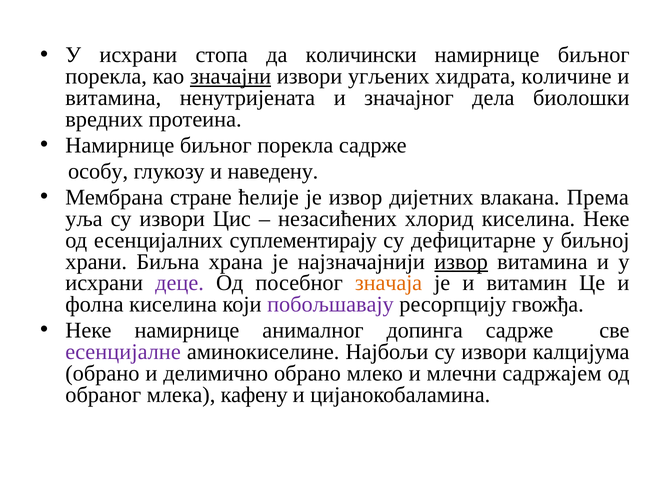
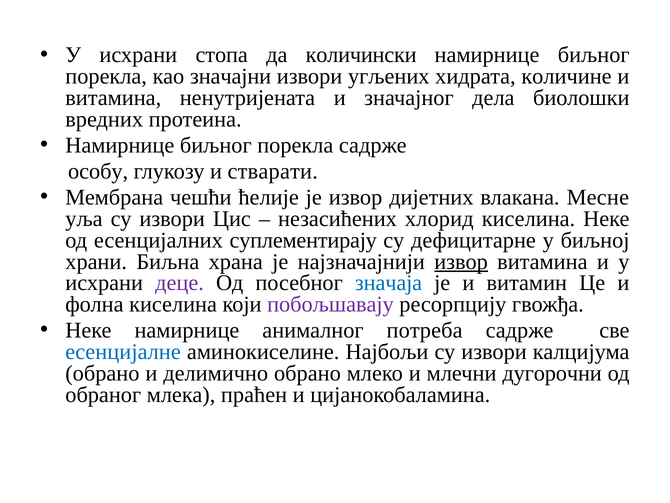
значајни underline: present -> none
наведену: наведену -> стварати
стране: стране -> чешћи
Према: Према -> Месне
значаја colour: orange -> blue
допинга: допинга -> потреба
есенцијалне colour: purple -> blue
садржајем: садржајем -> дугорочни
кафену: кафену -> праћен
